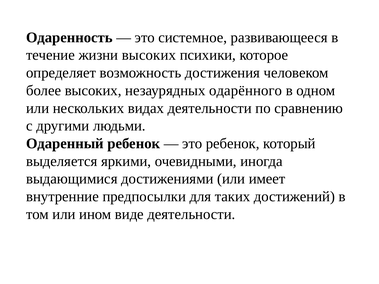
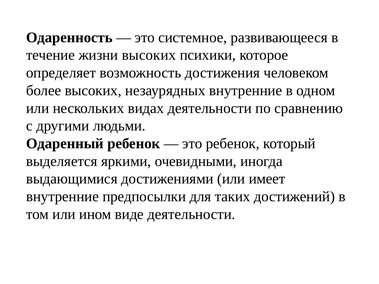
незаурядных одарённого: одарённого -> внутренние
